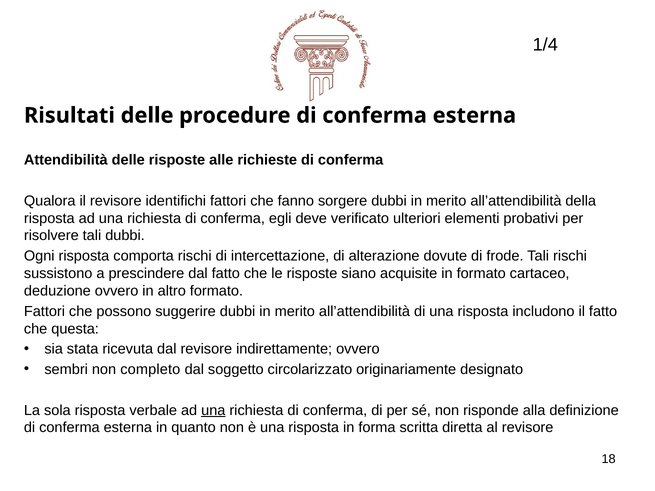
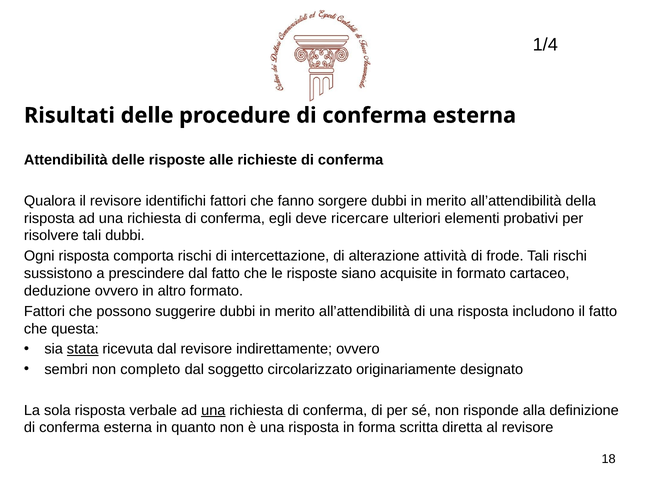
verificato: verificato -> ricercare
dovute: dovute -> attività
stata underline: none -> present
